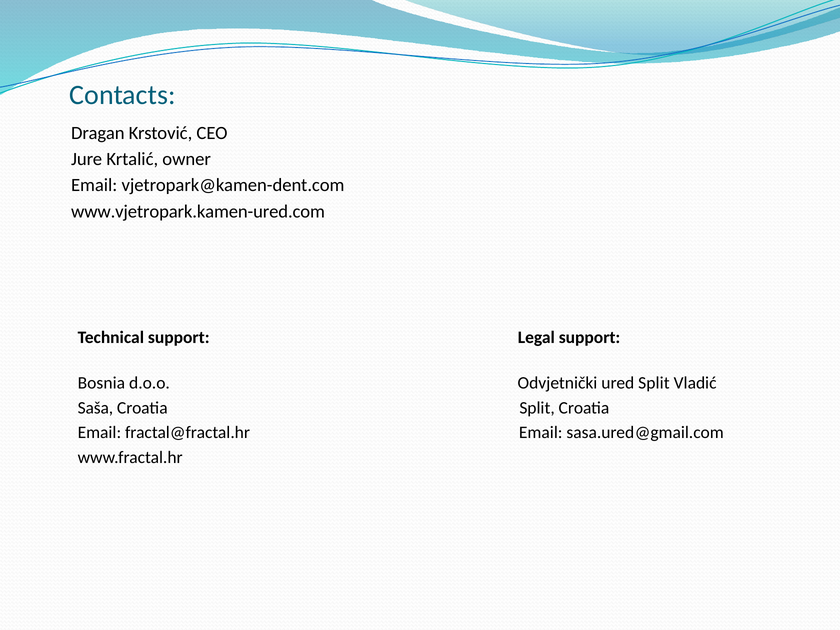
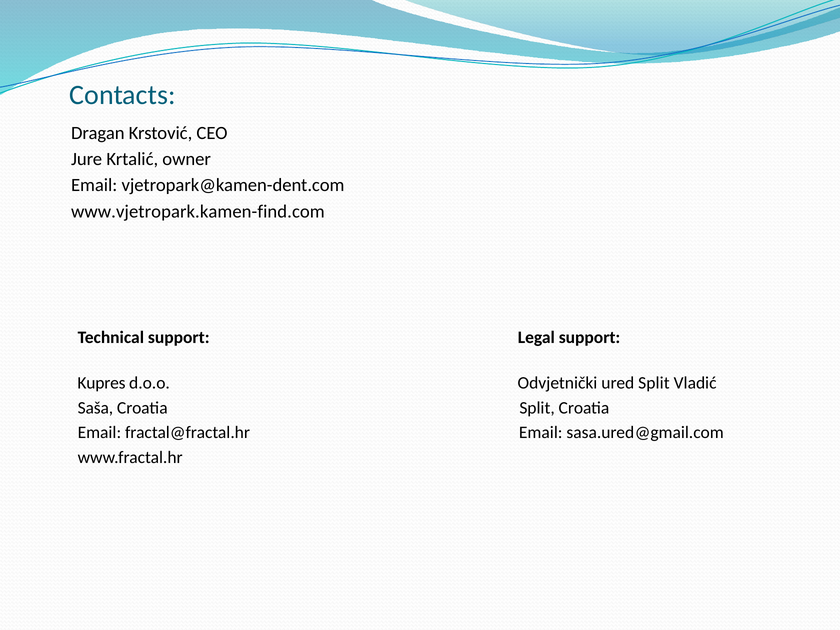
www.vjetropark.kamen-ured.com: www.vjetropark.kamen-ured.com -> www.vjetropark.kamen-find.com
Bosnia: Bosnia -> Kupres
